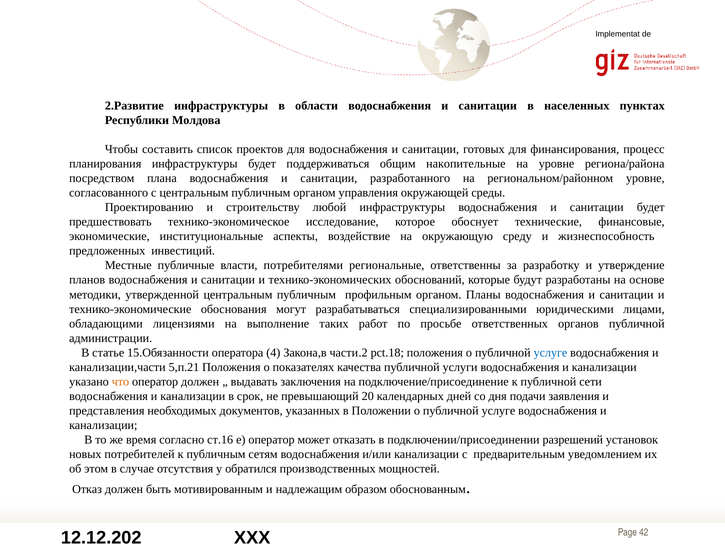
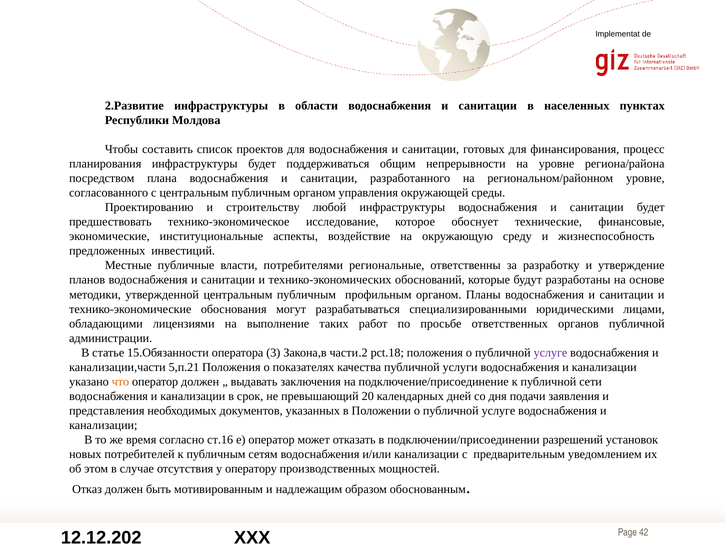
накопительные: накопительные -> непрерывности
4: 4 -> 3
услуге at (550, 352) colour: blue -> purple
обратился: обратился -> оператору
